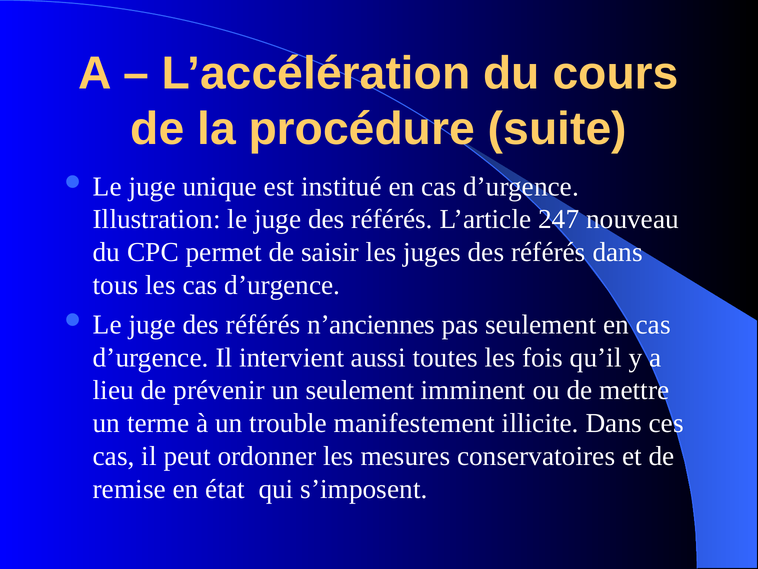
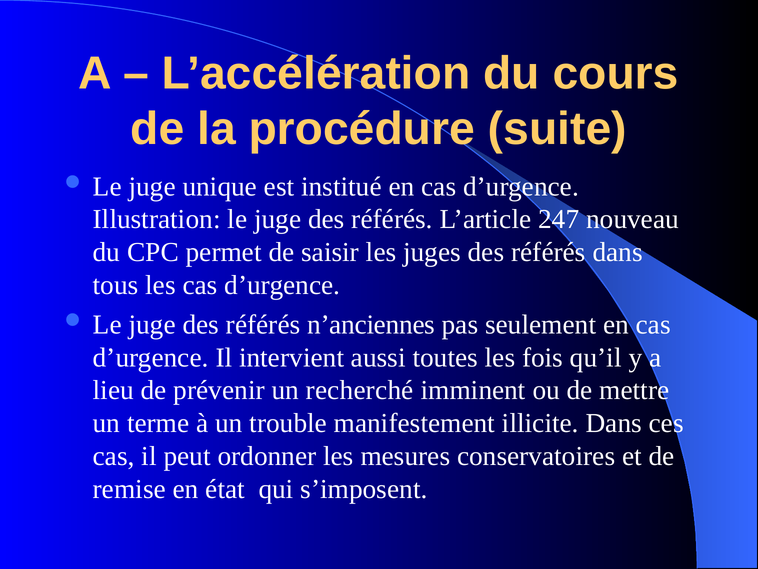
un seulement: seulement -> recherché
